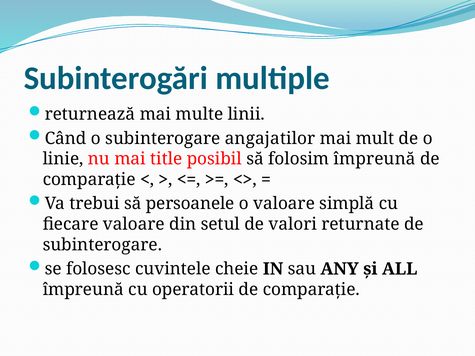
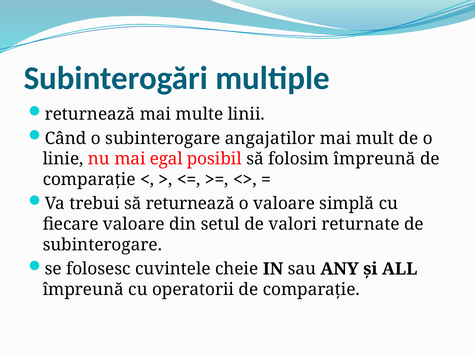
title: title -> egal
să persoanele: persoanele -> returnează
